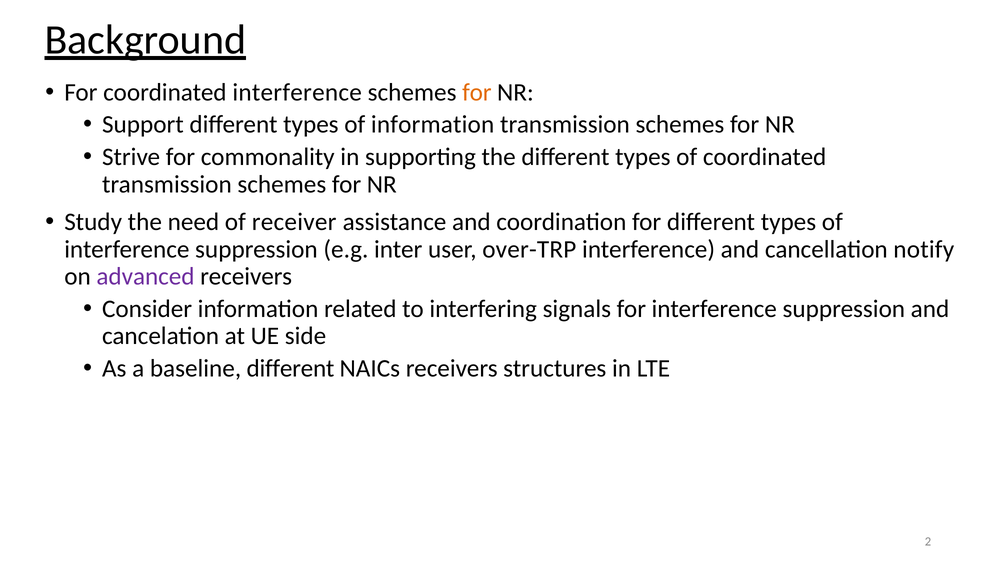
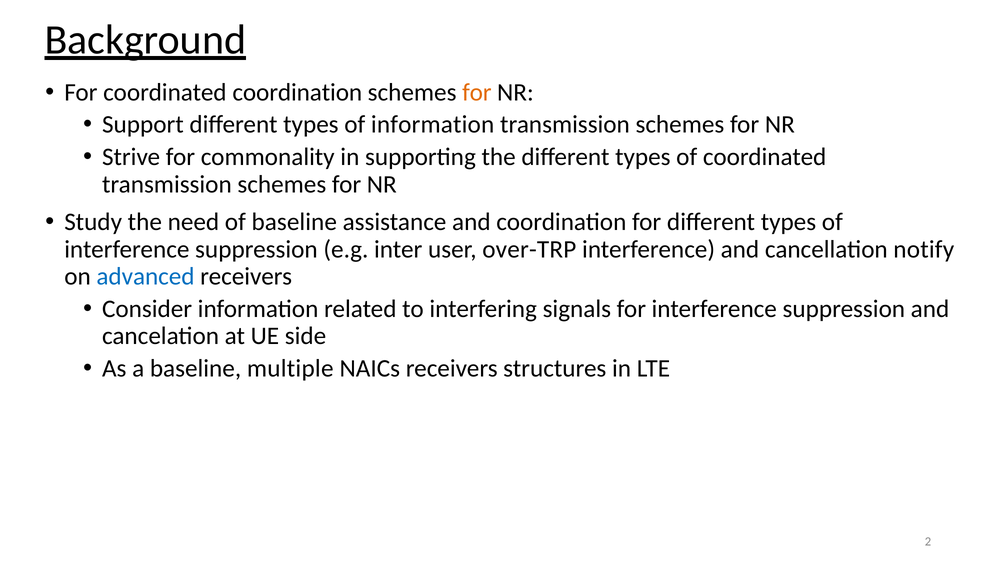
coordinated interference: interference -> coordination
of receiver: receiver -> baseline
advanced colour: purple -> blue
baseline different: different -> multiple
